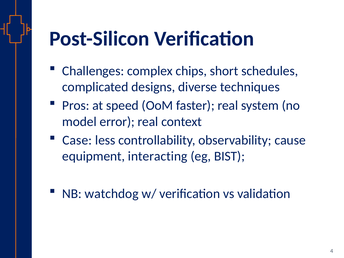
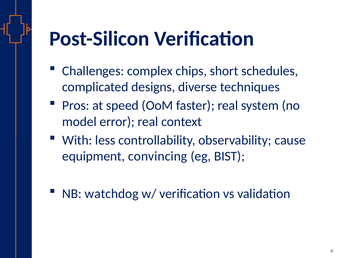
Case: Case -> With
interacting: interacting -> convincing
